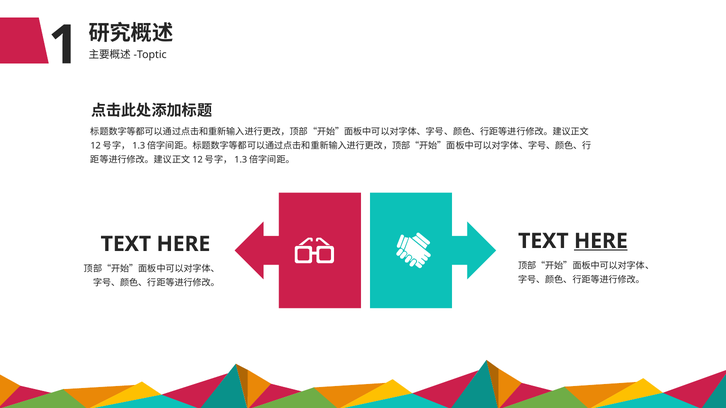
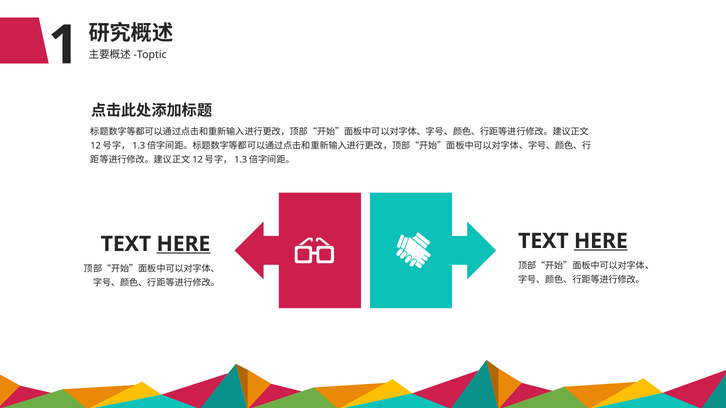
HERE at (183, 244) underline: none -> present
